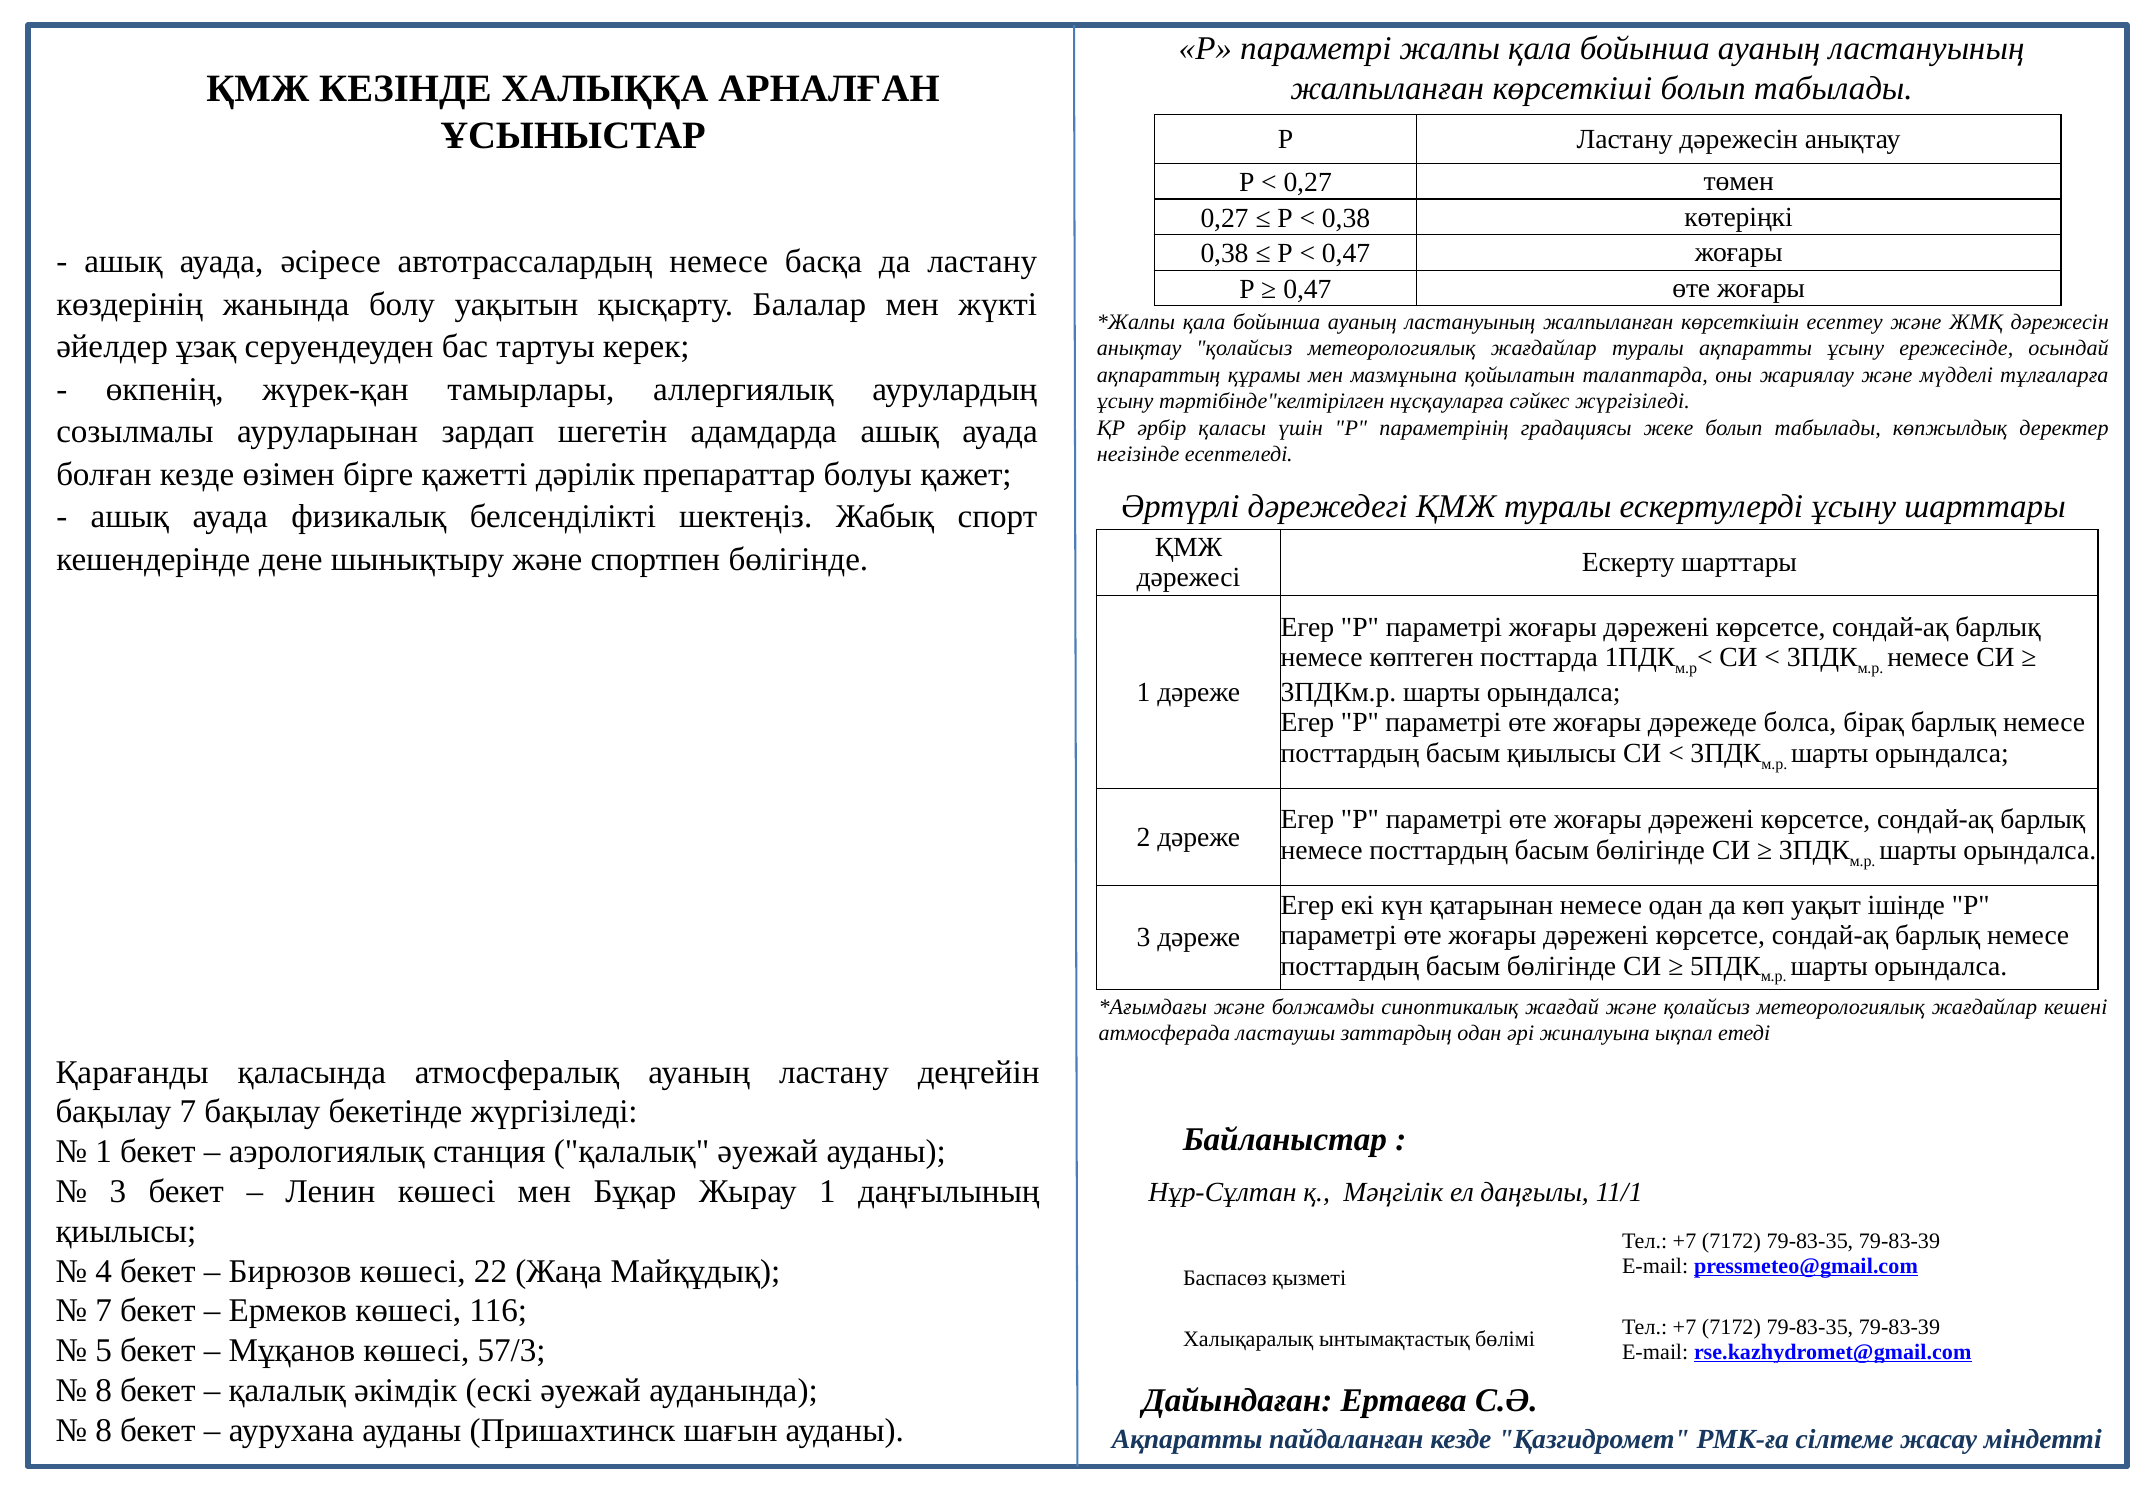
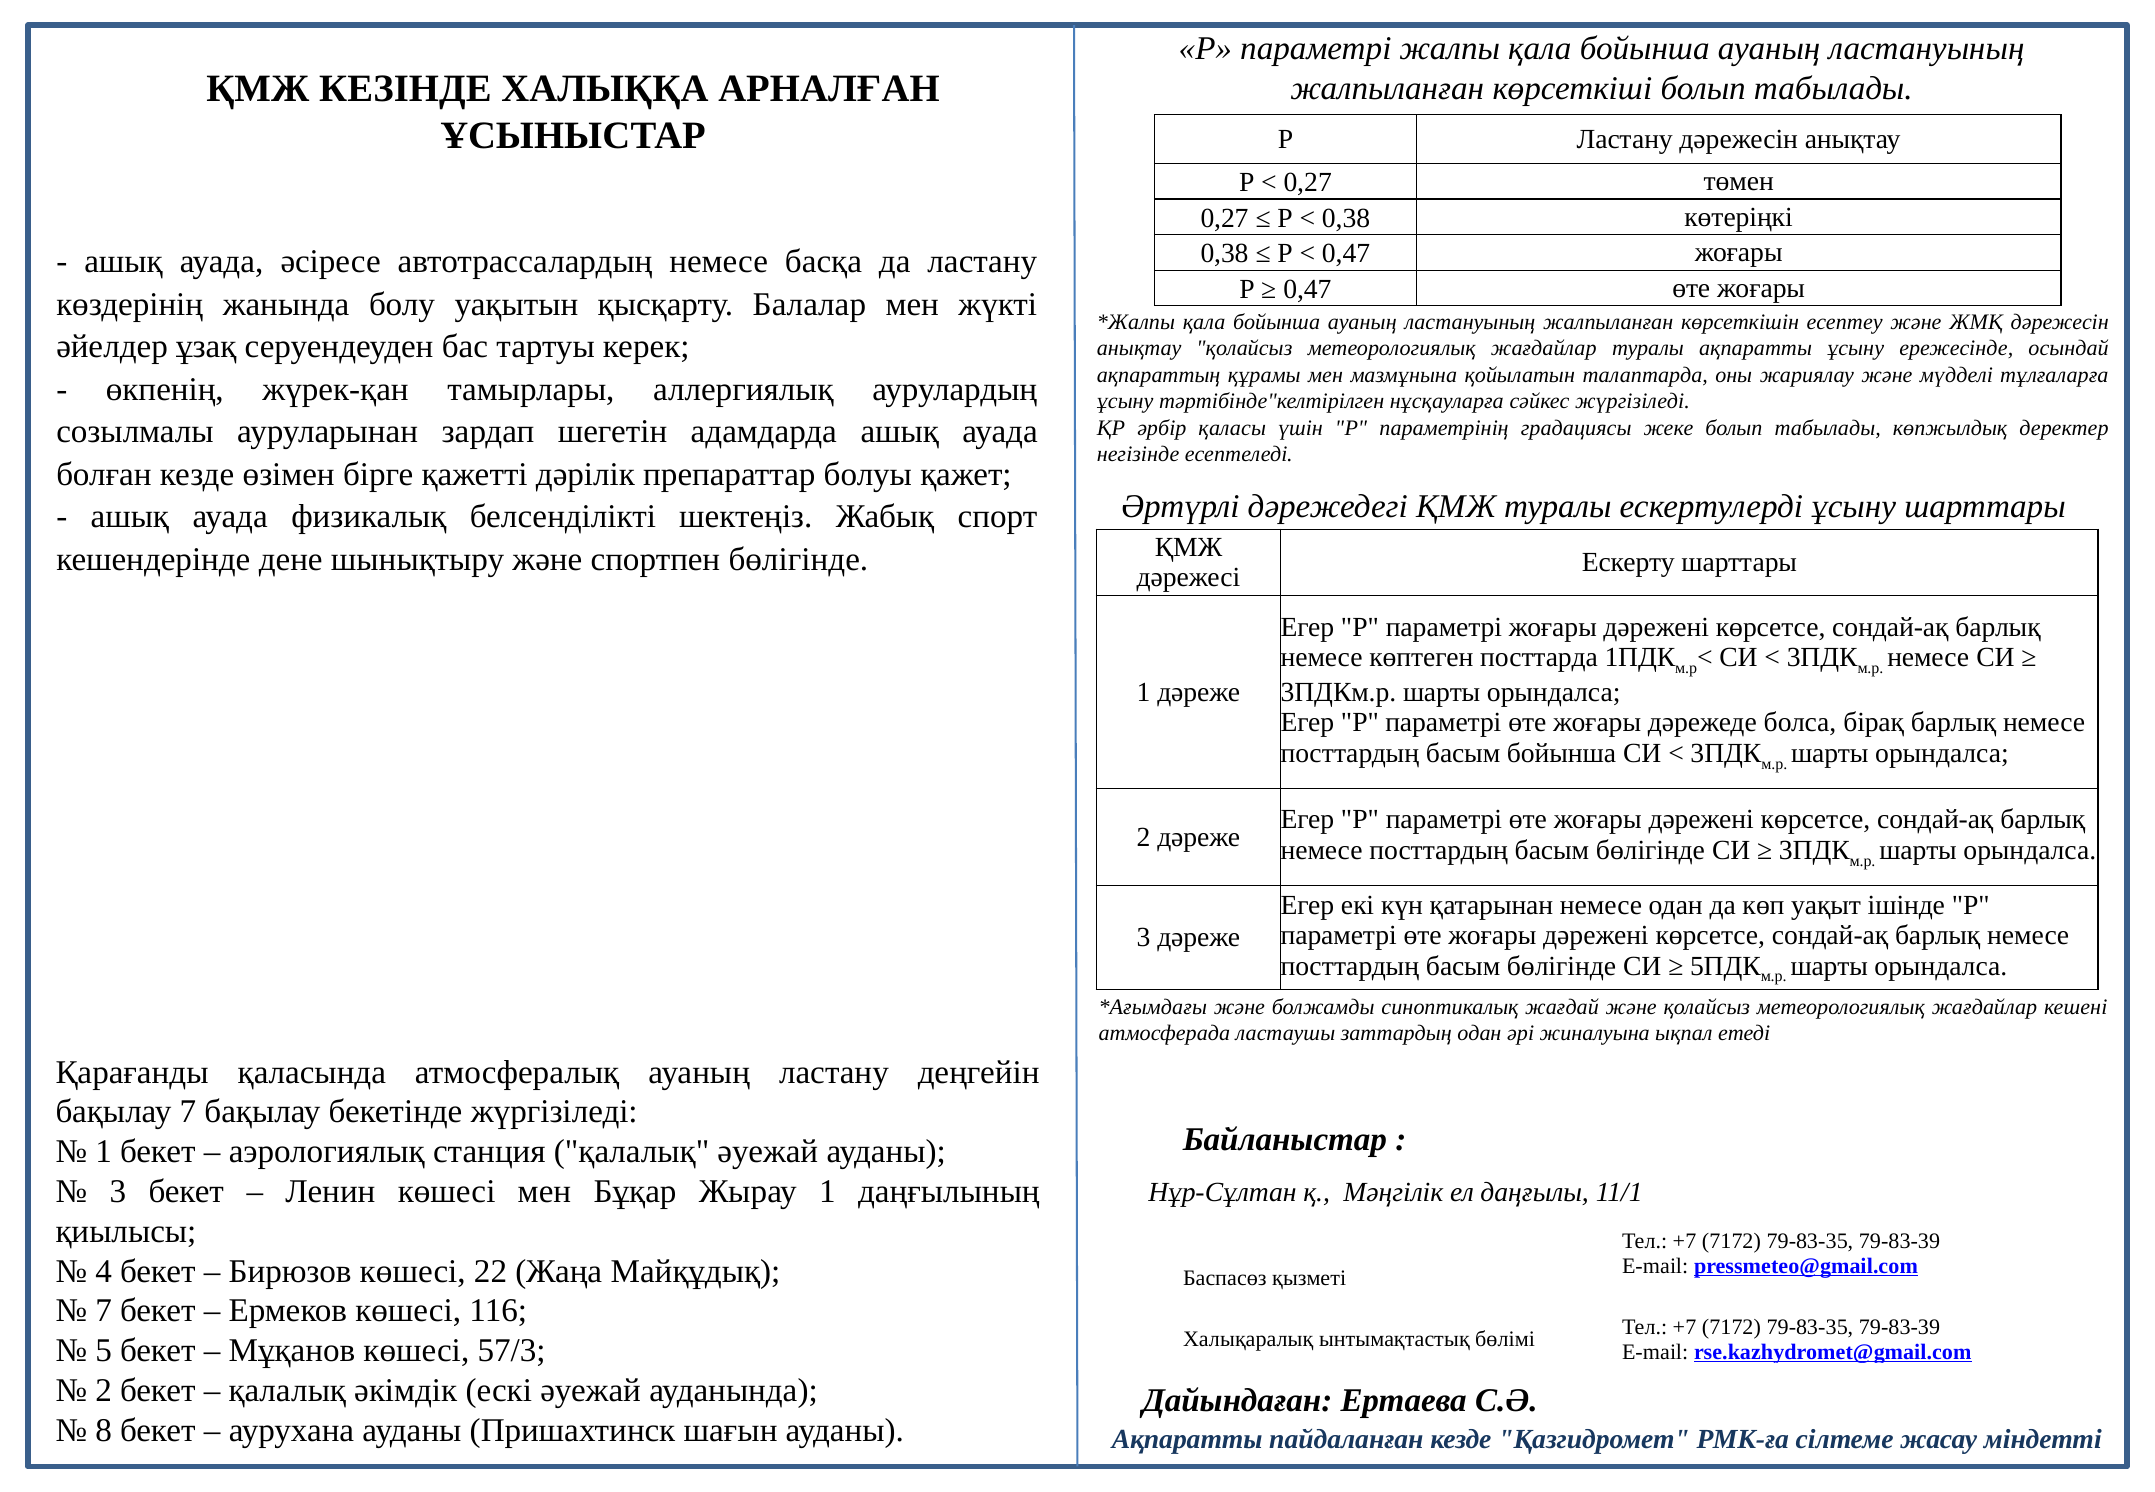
басым қиылысы: қиылысы -> бойынша
8 at (104, 1390): 8 -> 2
